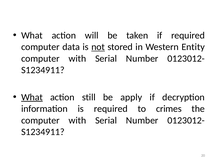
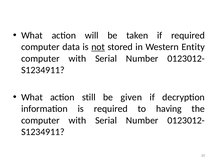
What at (32, 97) underline: present -> none
apply: apply -> given
crimes: crimes -> having
